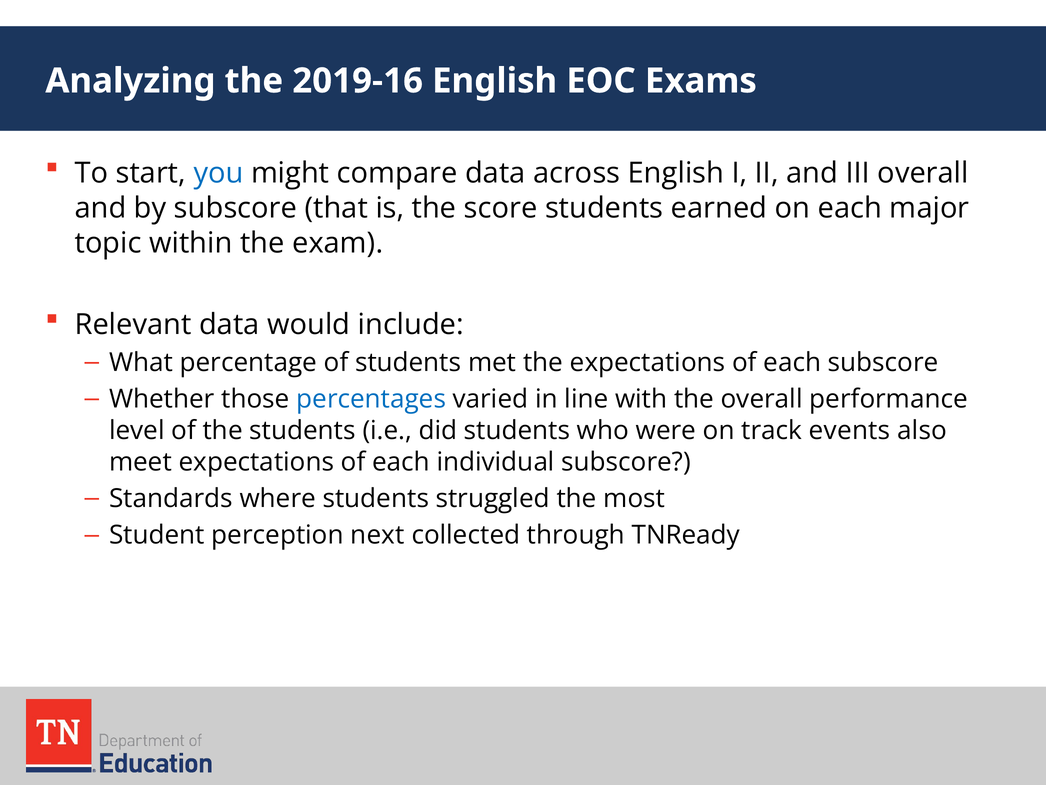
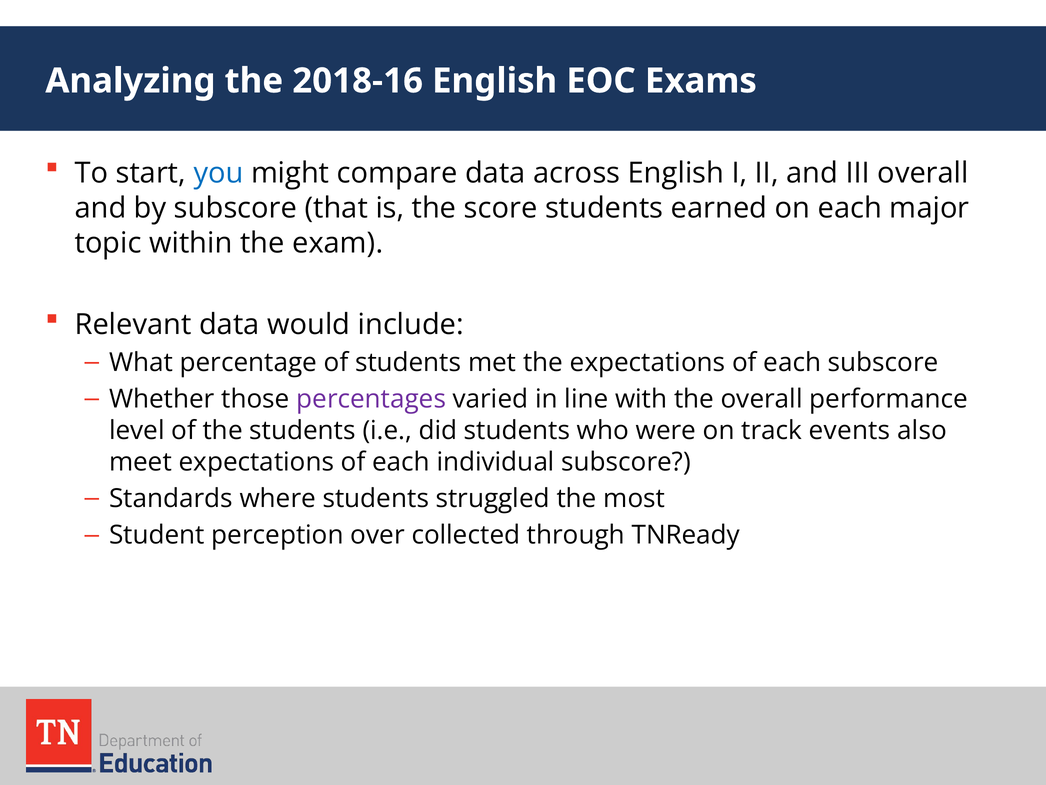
2019-16: 2019-16 -> 2018-16
percentages colour: blue -> purple
next: next -> over
